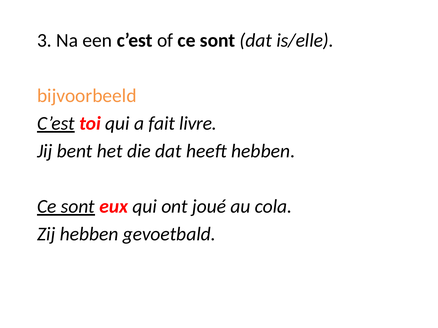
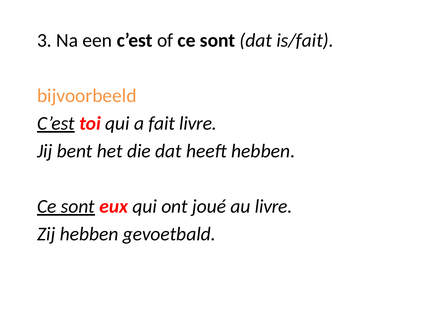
is/elle: is/elle -> is/fait
au cola: cola -> livre
